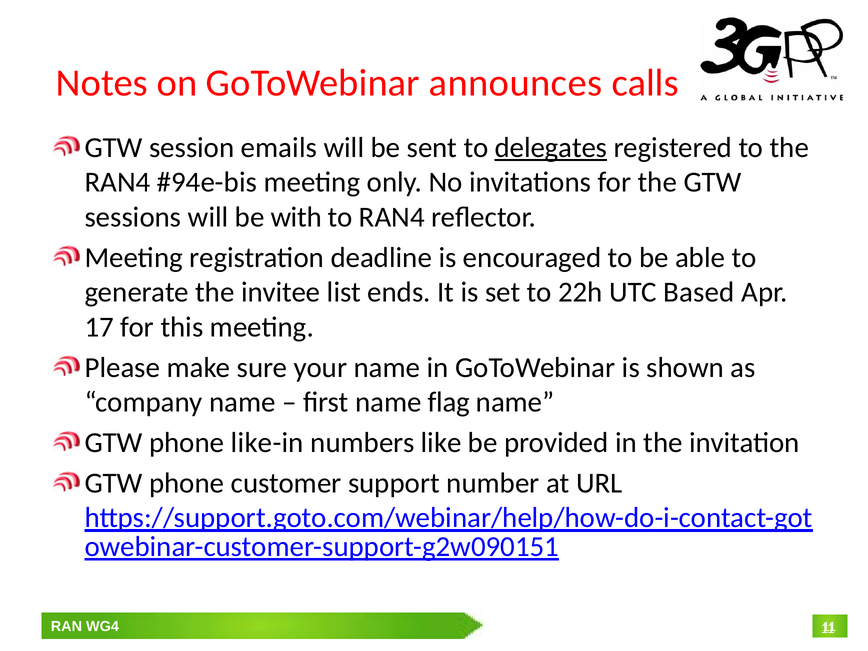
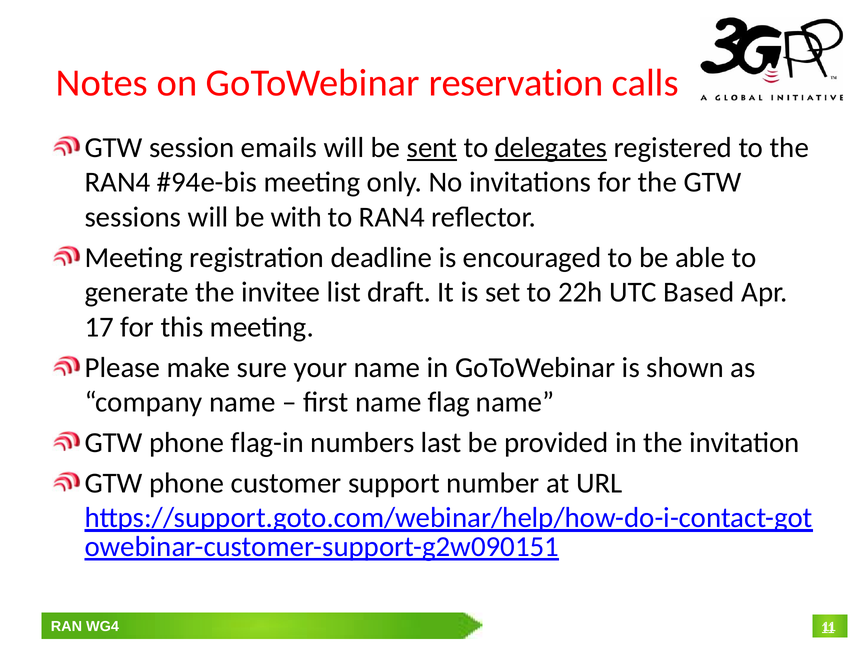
announces: announces -> reservation
sent underline: none -> present
ends: ends -> draft
like-in: like-in -> flag-in
like: like -> last
